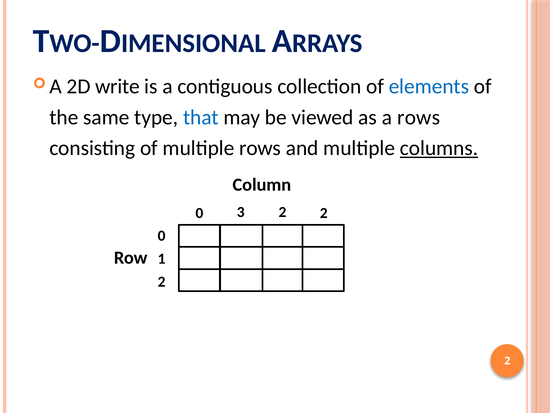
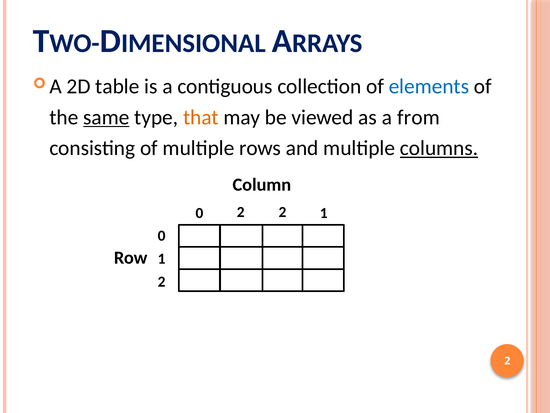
write: write -> table
same underline: none -> present
that colour: blue -> orange
a rows: rows -> from
0 3: 3 -> 2
2 2: 2 -> 1
